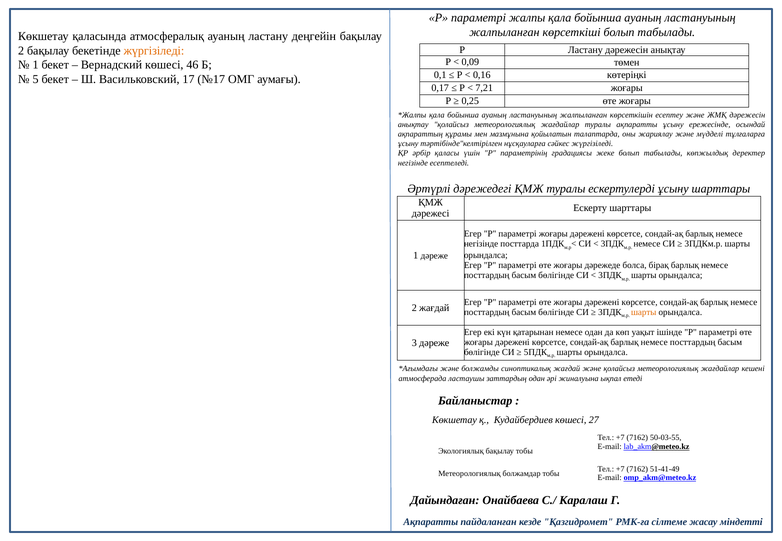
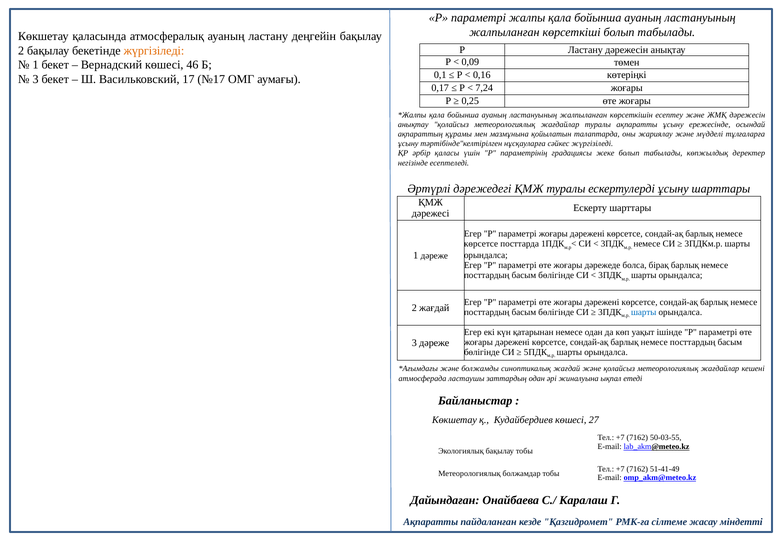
5 at (36, 79): 5 -> 3
7,21: 7,21 -> 7,24
негізінде at (481, 244): негізінде -> көрсетсе
шарты at (644, 312) colour: orange -> blue
